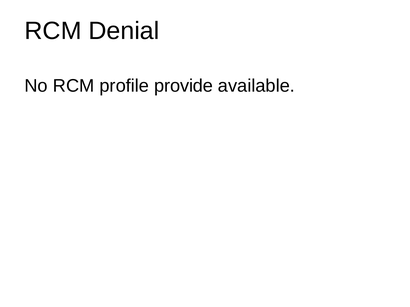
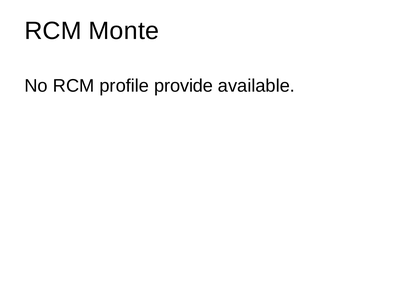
Denial: Denial -> Monte
